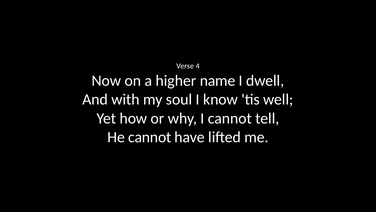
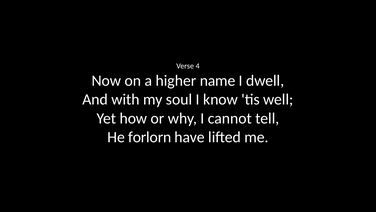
He cannot: cannot -> forlorn
